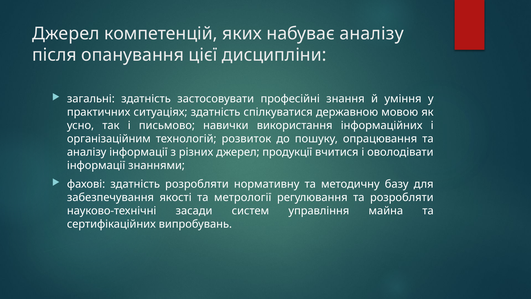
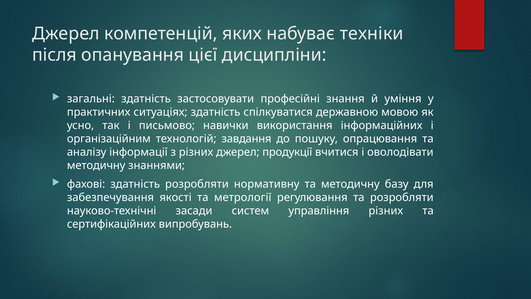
набуває аналізу: аналізу -> техніки
розвиток: розвиток -> завдання
інформації at (96, 165): інформації -> методичну
управління майна: майна -> різних
